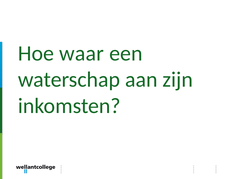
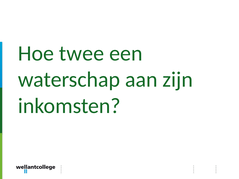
waar: waar -> twee
